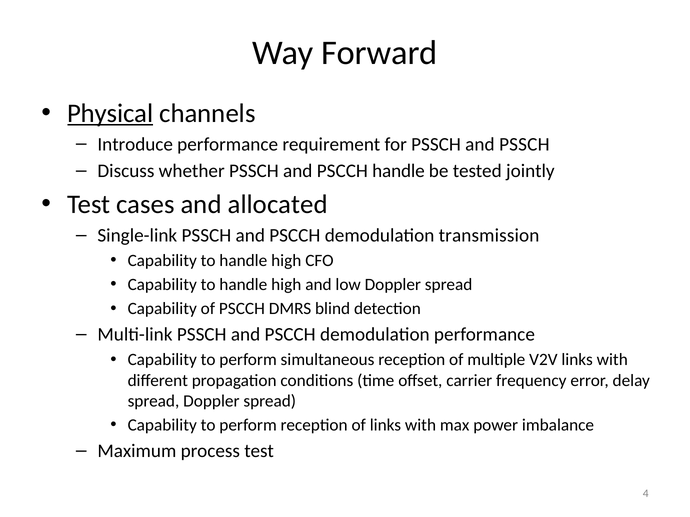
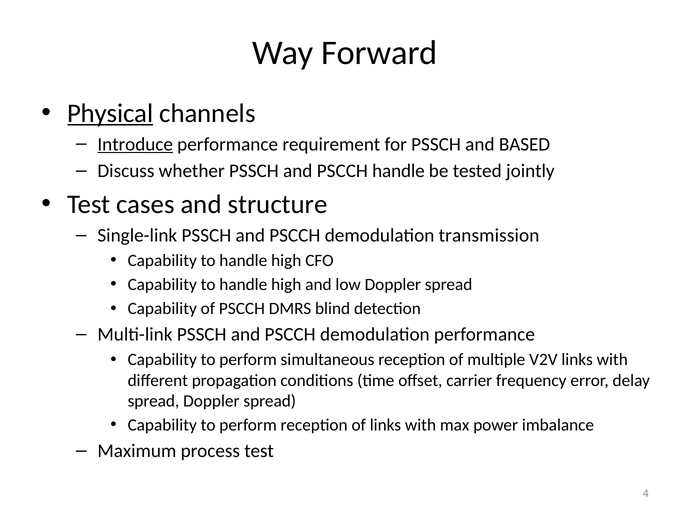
Introduce underline: none -> present
and PSSCH: PSSCH -> BASED
allocated: allocated -> structure
